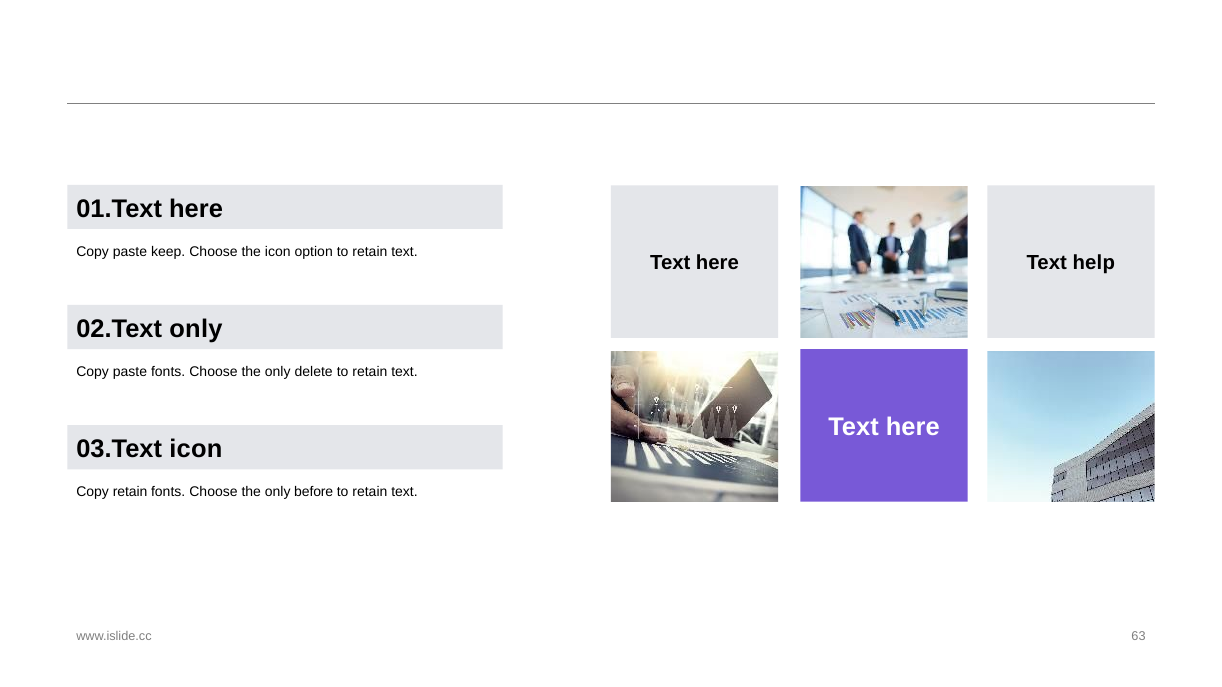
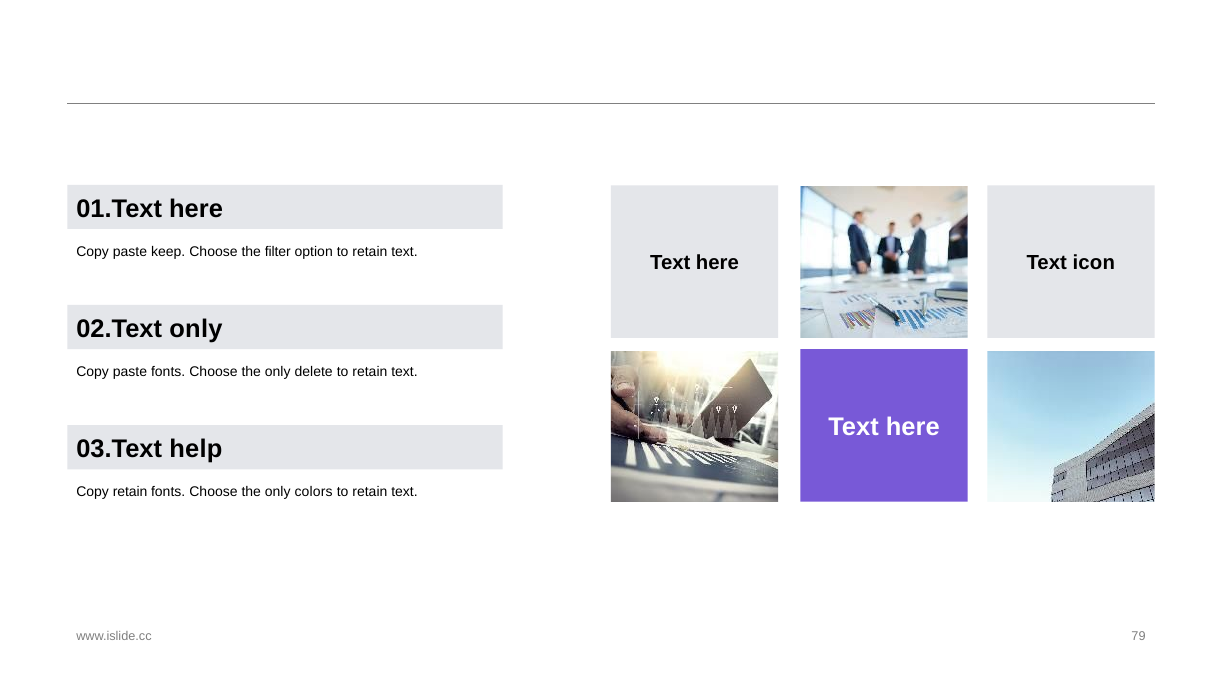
the icon: icon -> filter
help: help -> icon
03.Text icon: icon -> help
before: before -> colors
63: 63 -> 79
